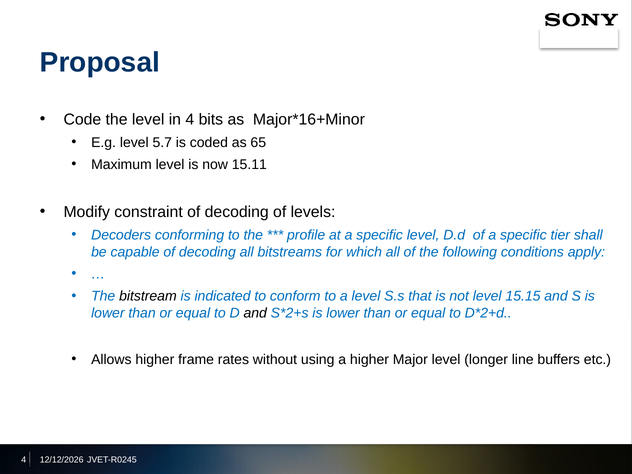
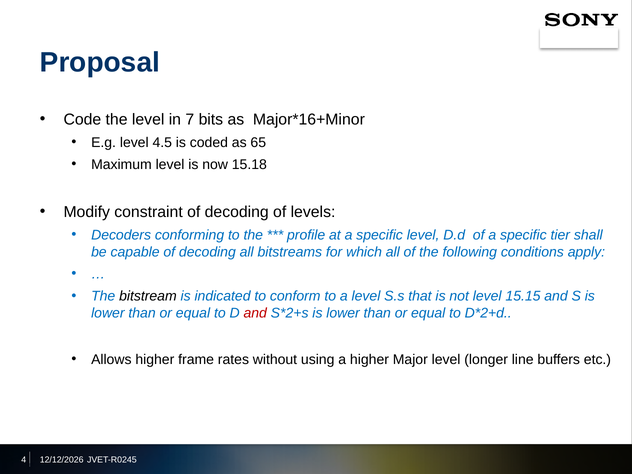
in 4: 4 -> 7
5.7: 5.7 -> 4.5
15.11: 15.11 -> 15.18
and at (255, 313) colour: black -> red
